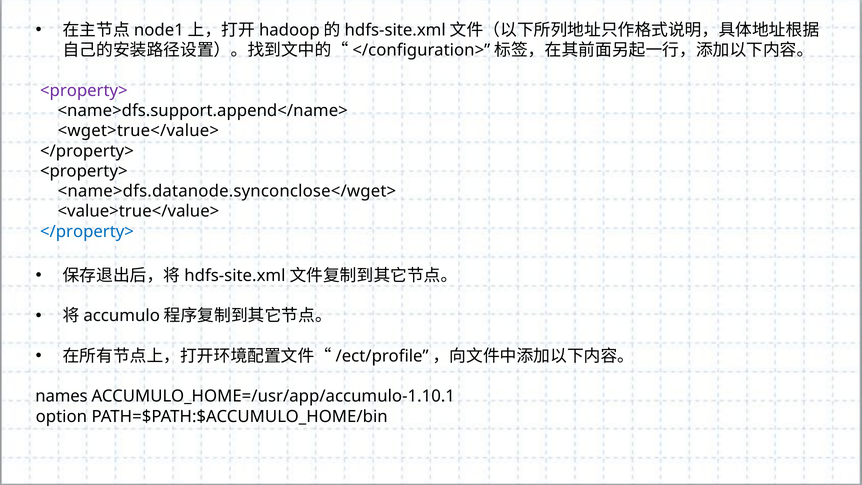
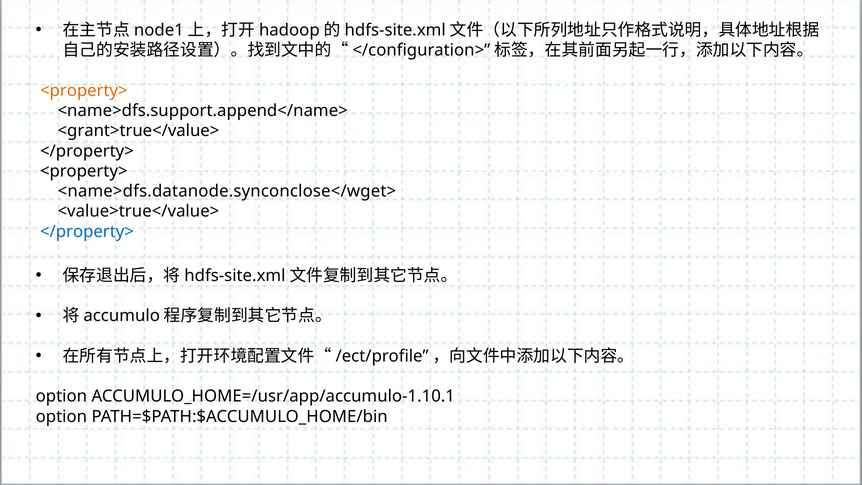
<property> at (84, 91) colour: purple -> orange
<wget>true</value>: <wget>true</value> -> <grant>true</value>
names at (61, 396): names -> option
